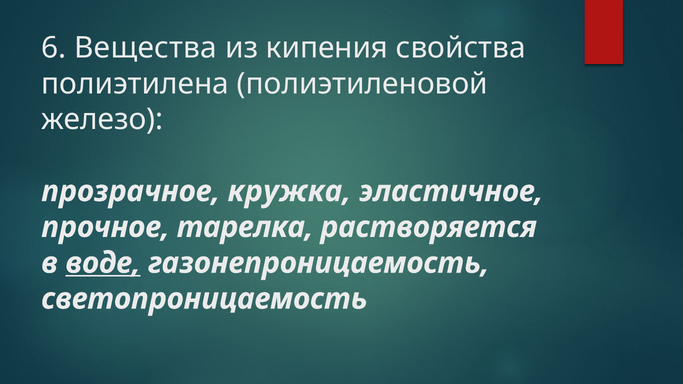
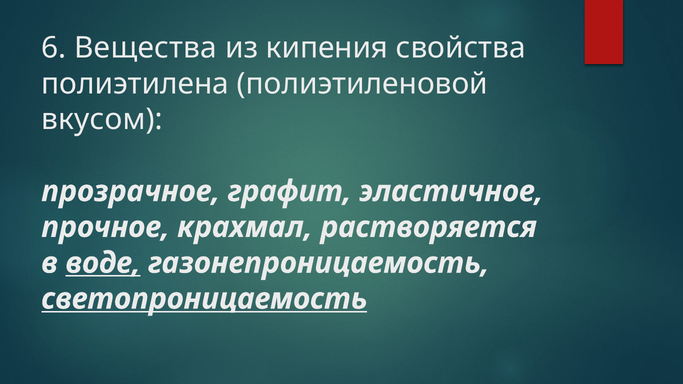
железо: железо -> вкусом
кружка: кружка -> графит
тарелка: тарелка -> крахмал
светопроницаемость underline: none -> present
